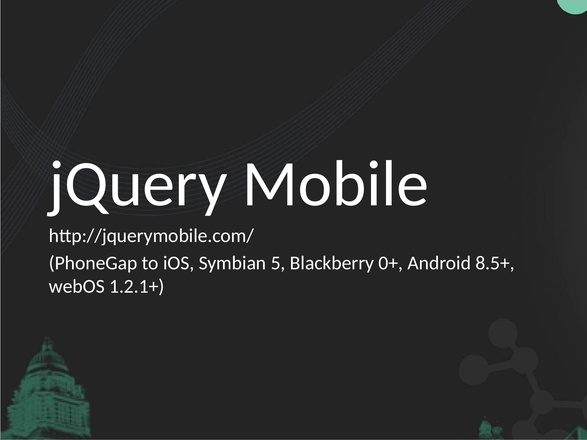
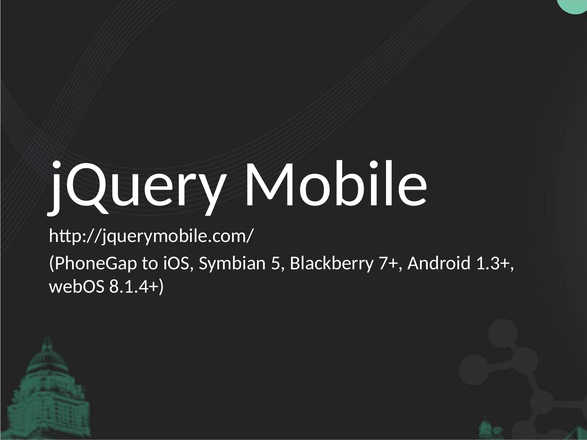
0+: 0+ -> 7+
8.5+: 8.5+ -> 1.3+
1.2.1+: 1.2.1+ -> 8.1.4+
